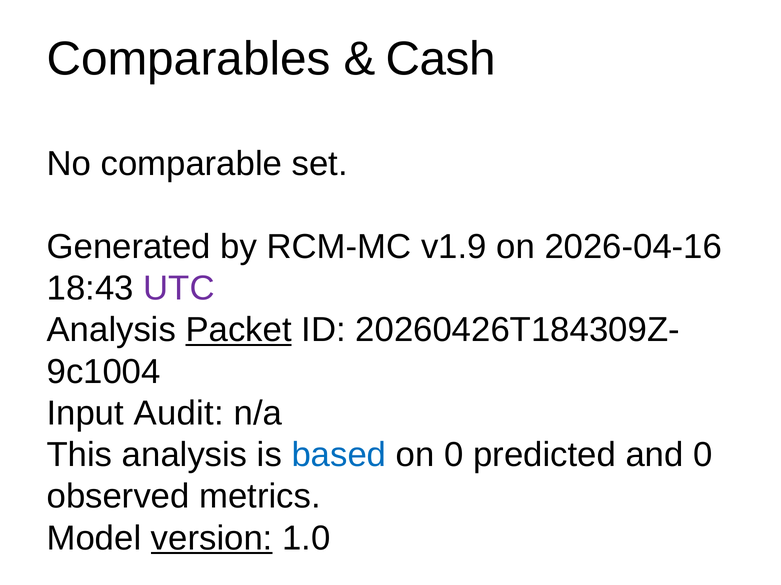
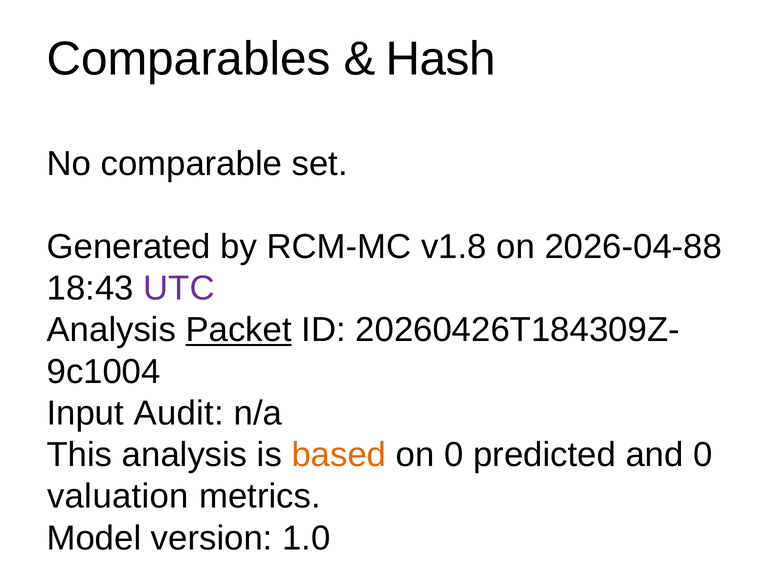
Cash: Cash -> Hash
v1.9: v1.9 -> v1.8
2026-04-16: 2026-04-16 -> 2026-04-88
based colour: blue -> orange
observed: observed -> valuation
version underline: present -> none
